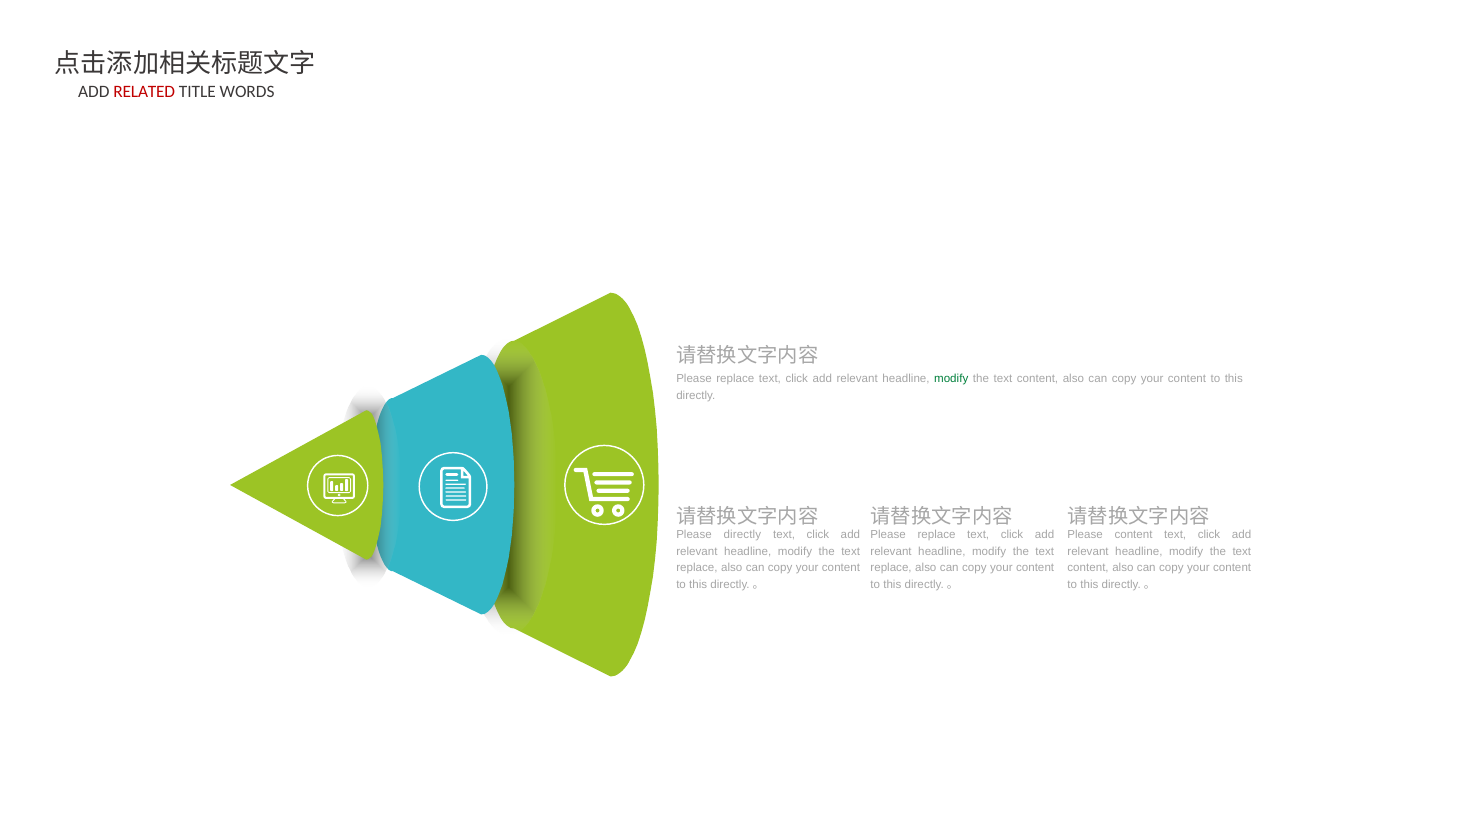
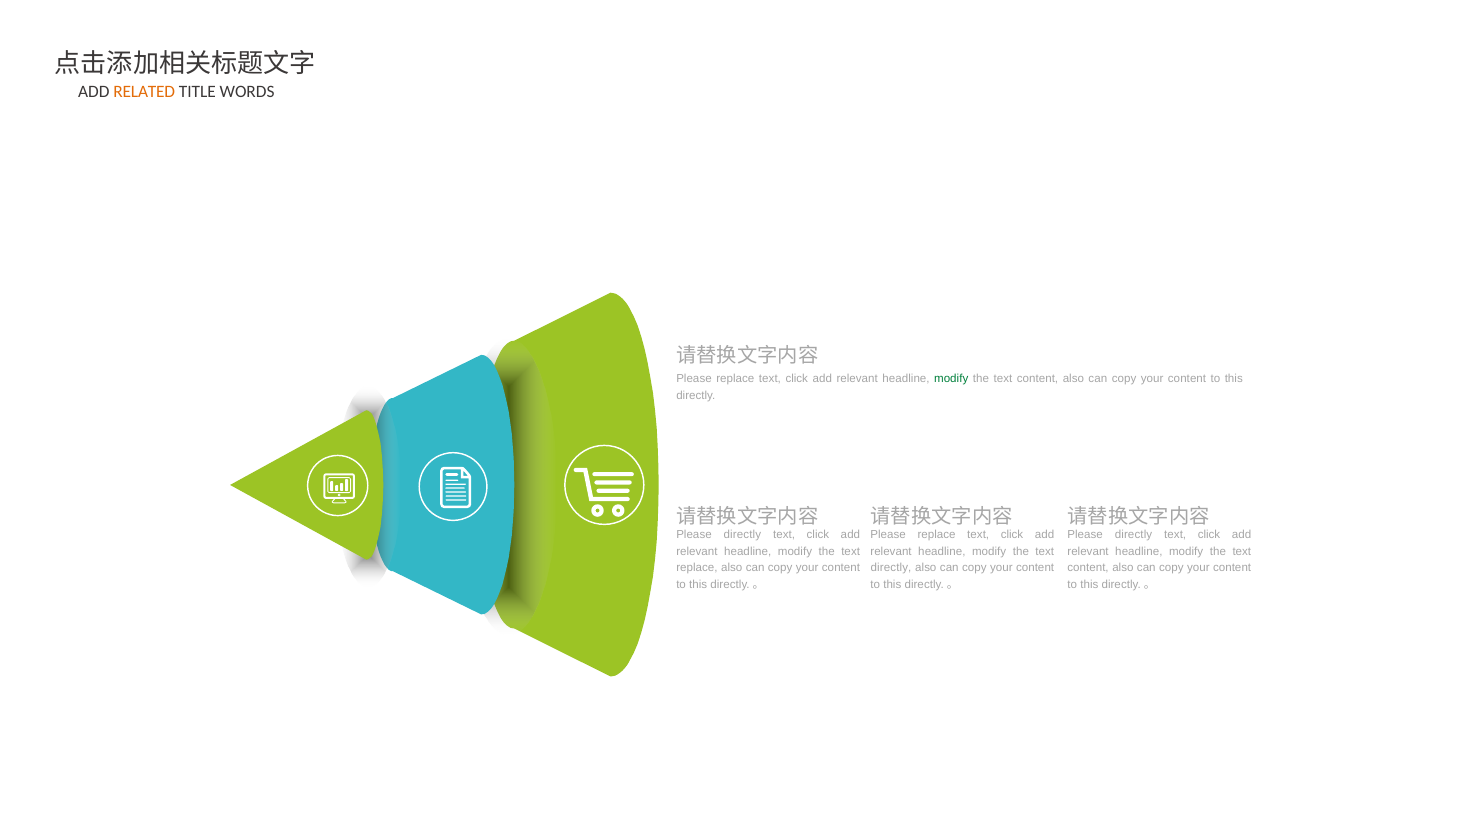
RELATED colour: red -> orange
content at (1134, 535): content -> directly
replace at (891, 568): replace -> directly
